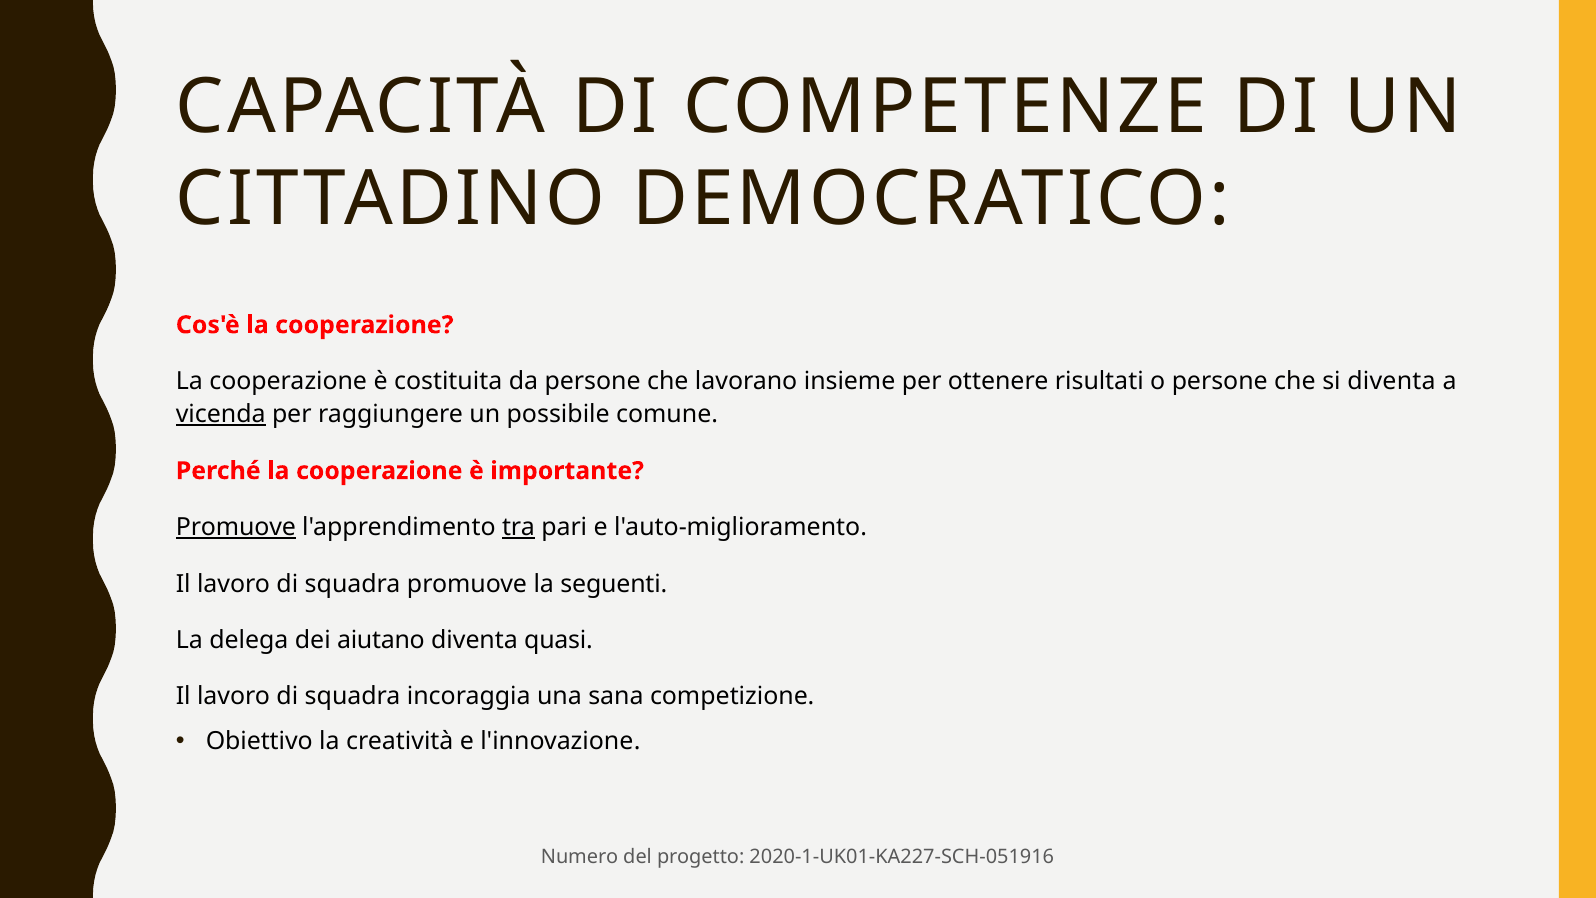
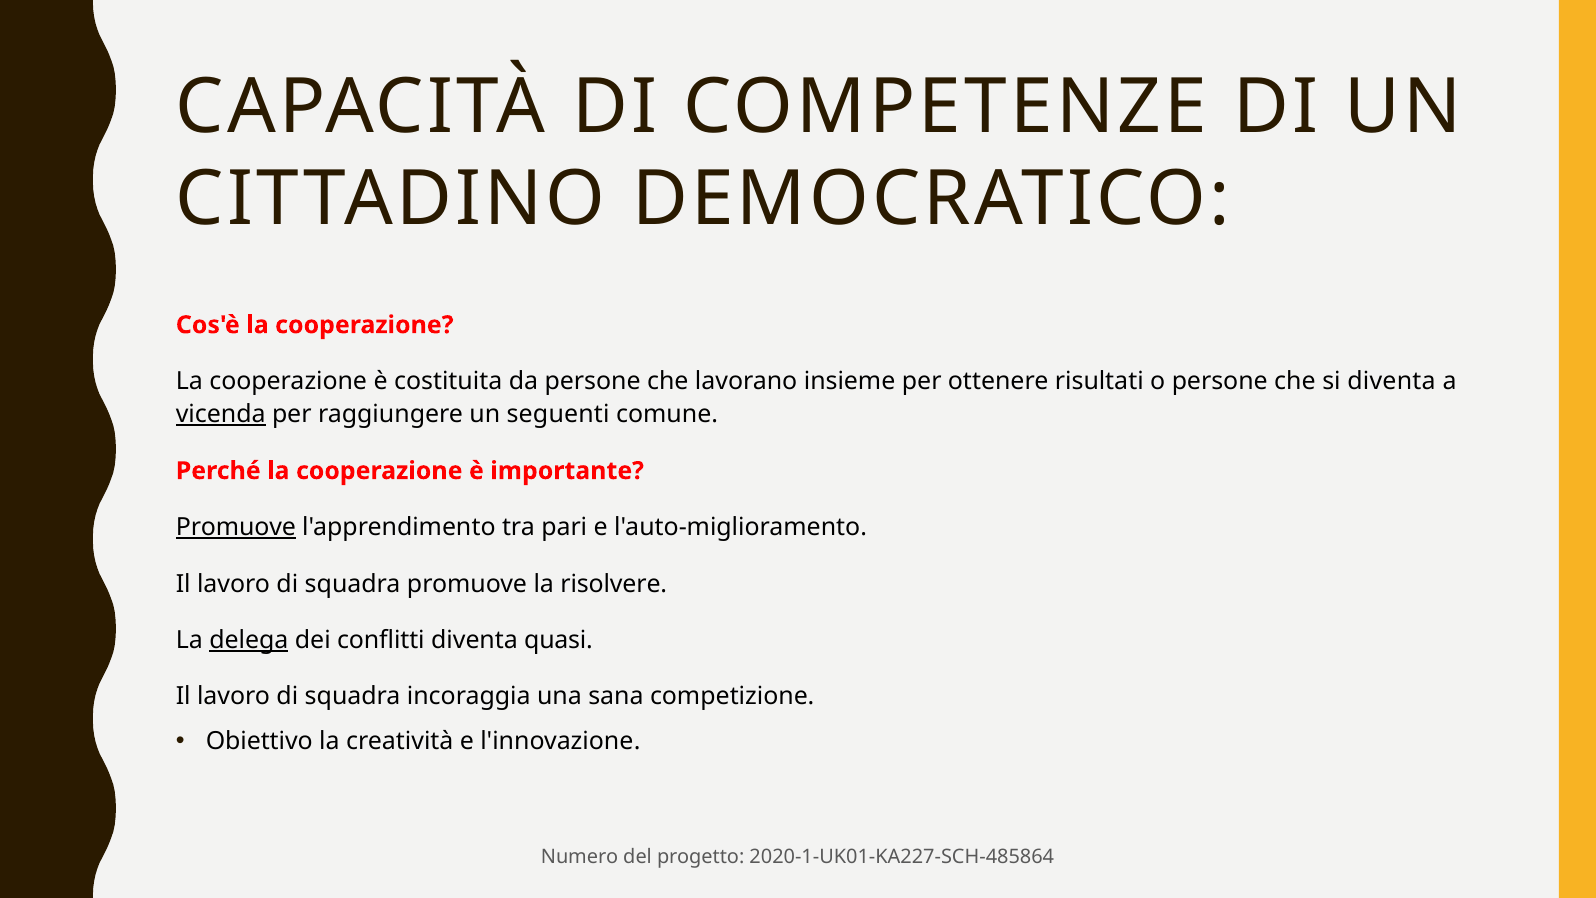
possibile: possibile -> seguenti
tra underline: present -> none
seguenti: seguenti -> risolvere
delega underline: none -> present
aiutano: aiutano -> conflitti
2020-1-UK01-KA227-SCH-051916: 2020-1-UK01-KA227-SCH-051916 -> 2020-1-UK01-KA227-SCH-485864
